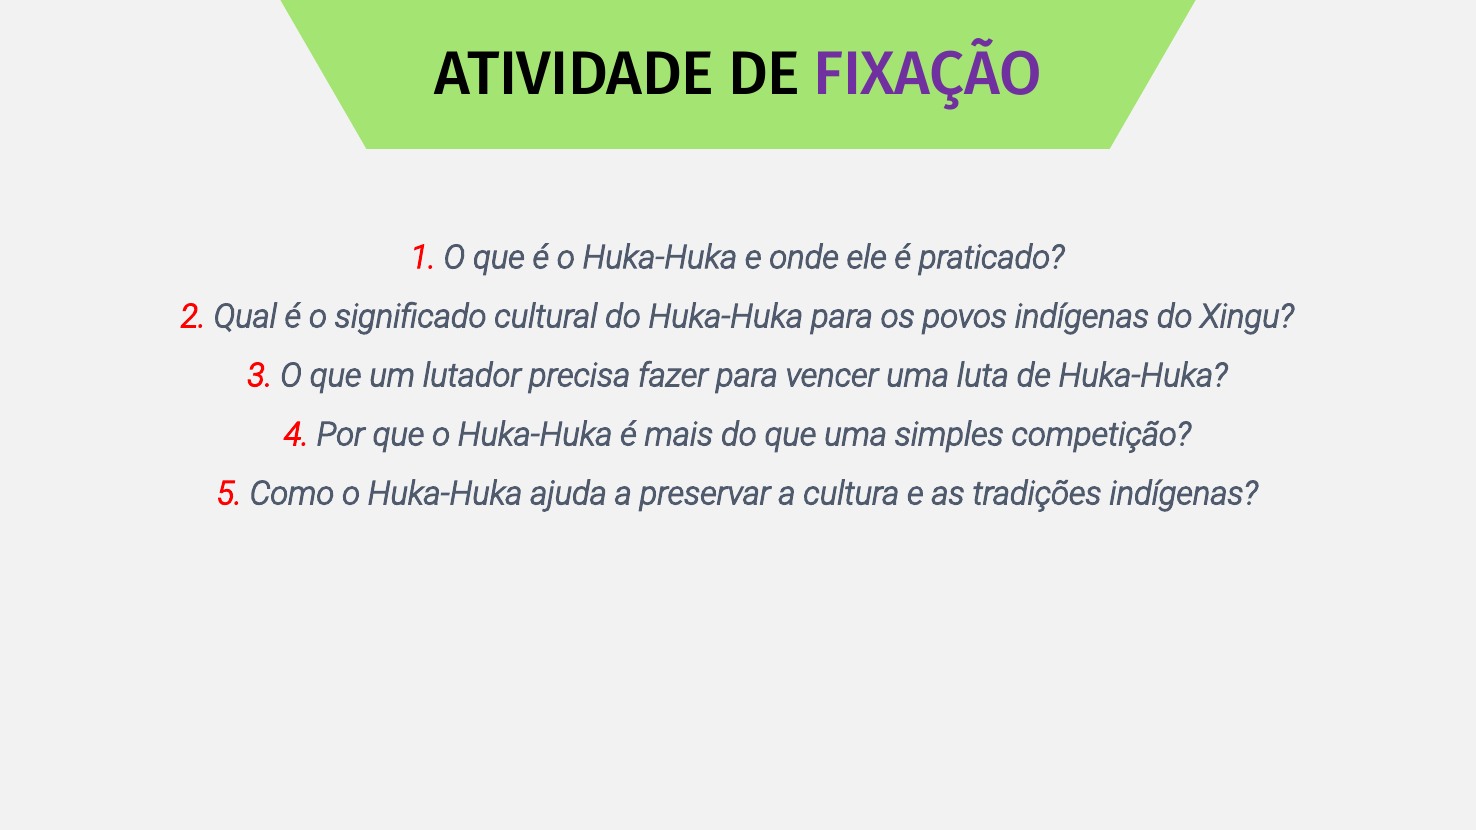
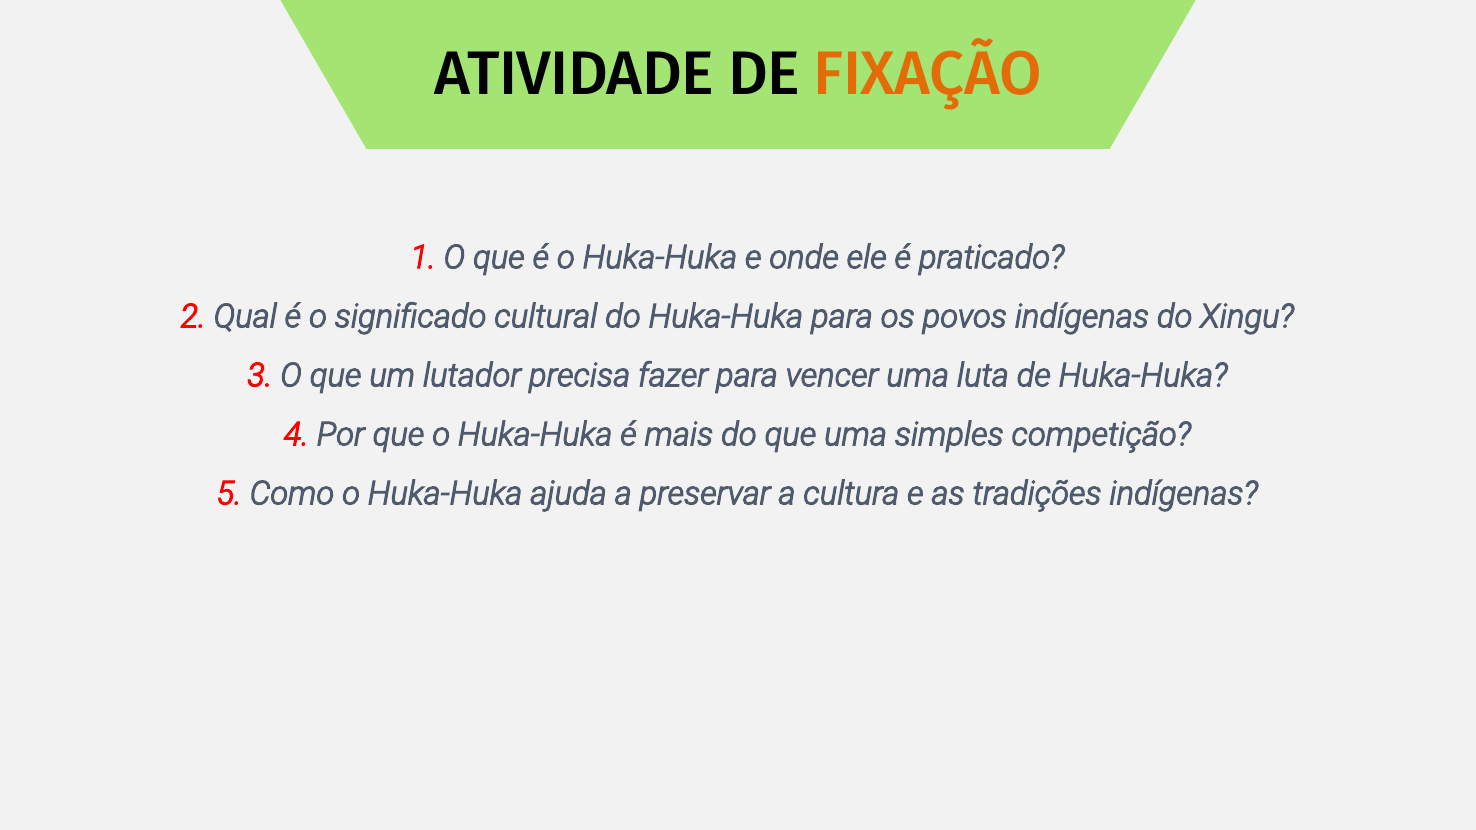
FIXAÇÃO colour: purple -> orange
